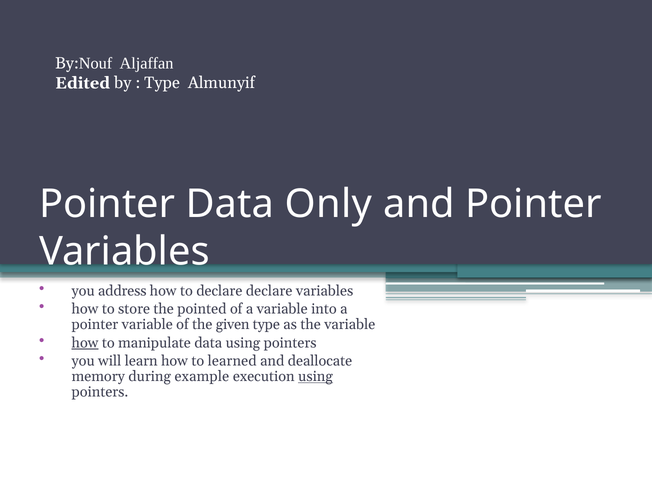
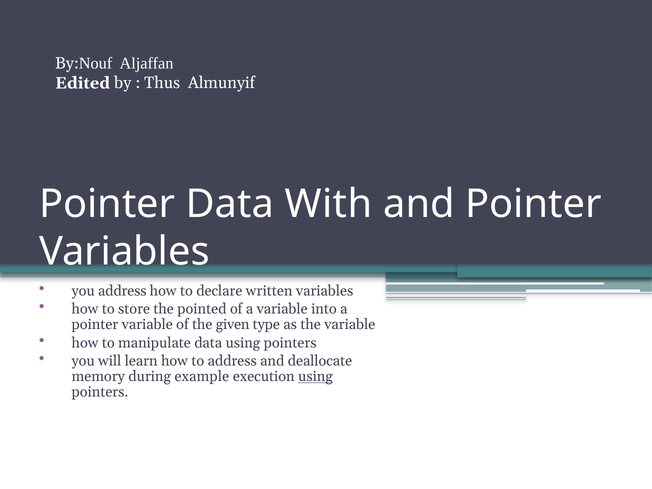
Type at (162, 83): Type -> Thus
Only: Only -> With
declare declare: declare -> written
how at (85, 343) underline: present -> none
to learned: learned -> address
